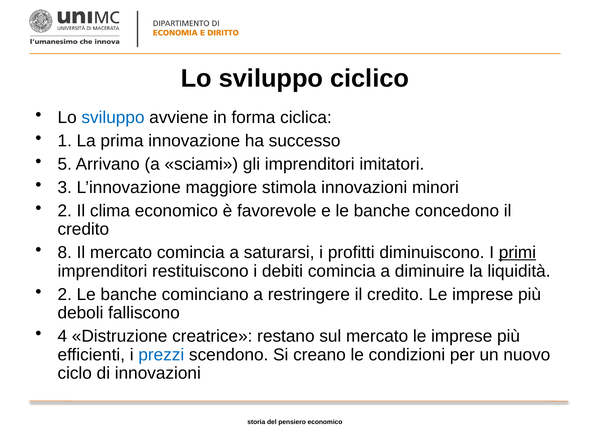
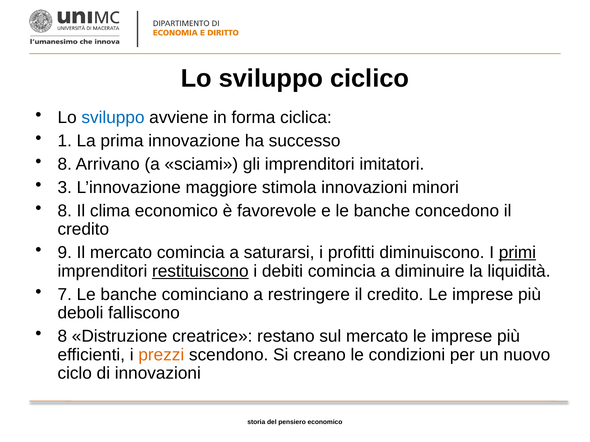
5 at (65, 164): 5 -> 8
2 at (65, 211): 2 -> 8
8: 8 -> 9
restituiscono underline: none -> present
2 at (65, 295): 2 -> 7
4 at (62, 337): 4 -> 8
prezzi colour: blue -> orange
